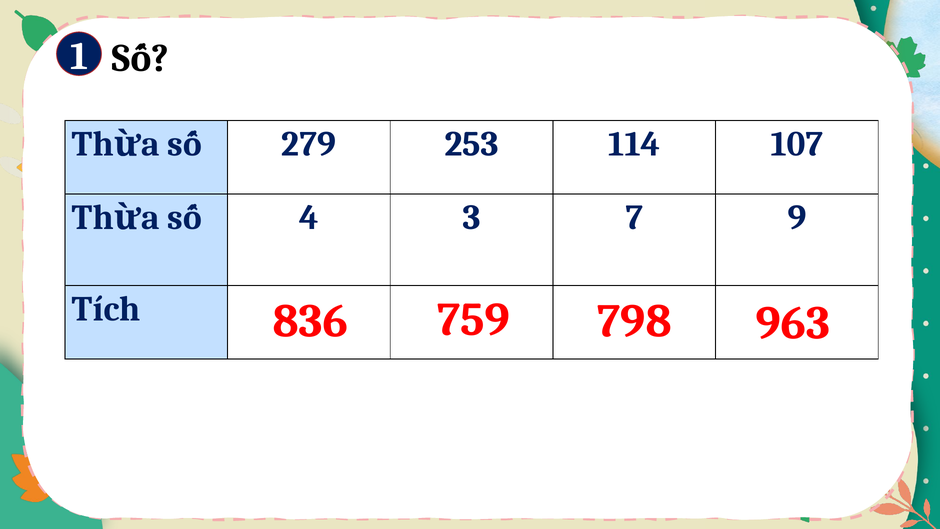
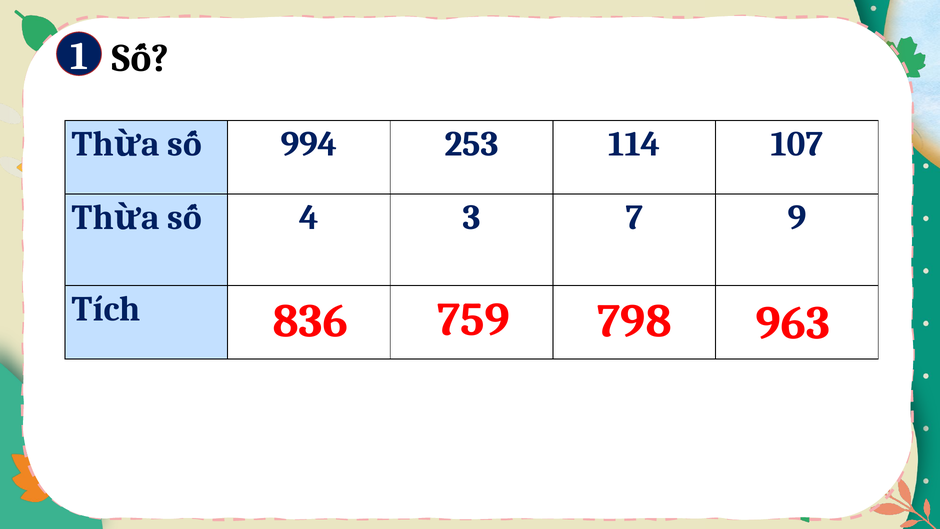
279: 279 -> 994
